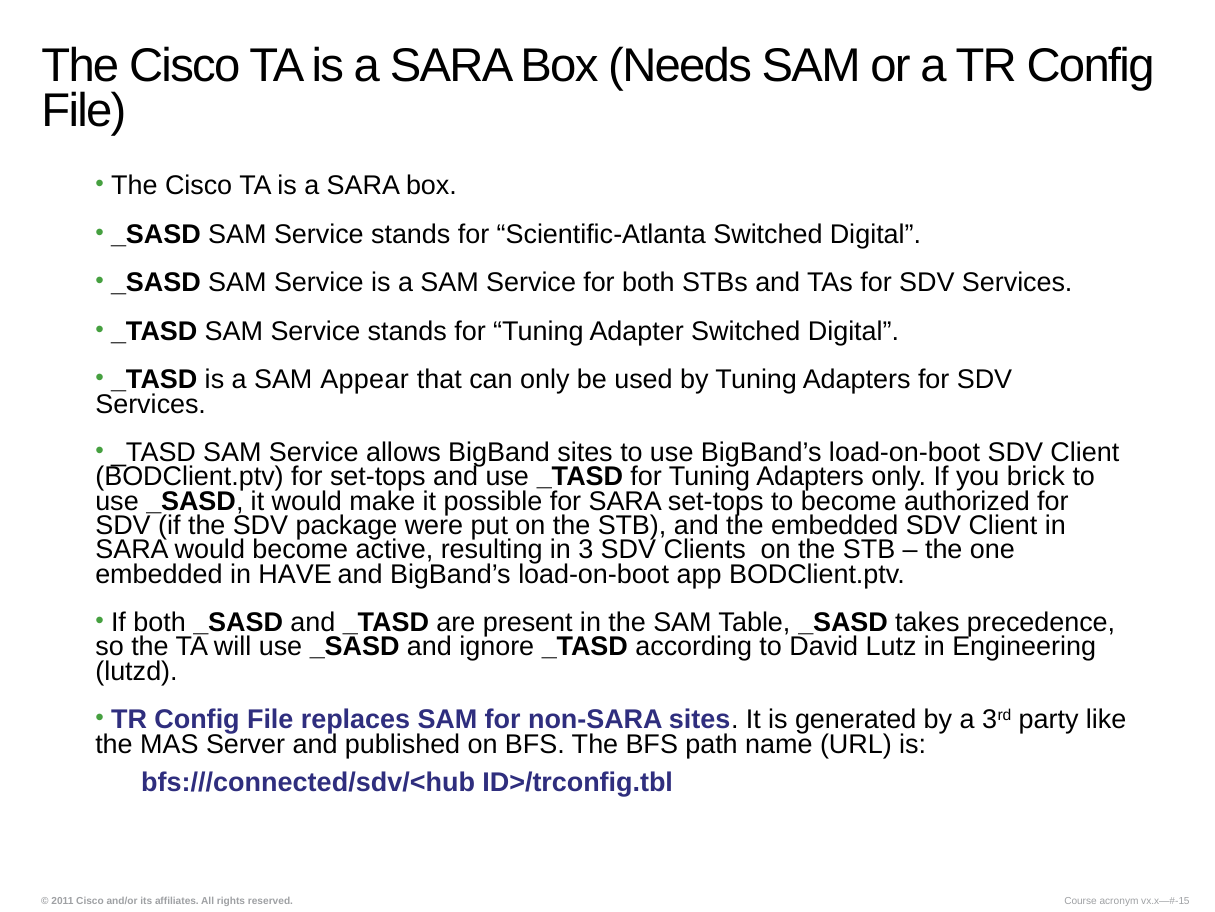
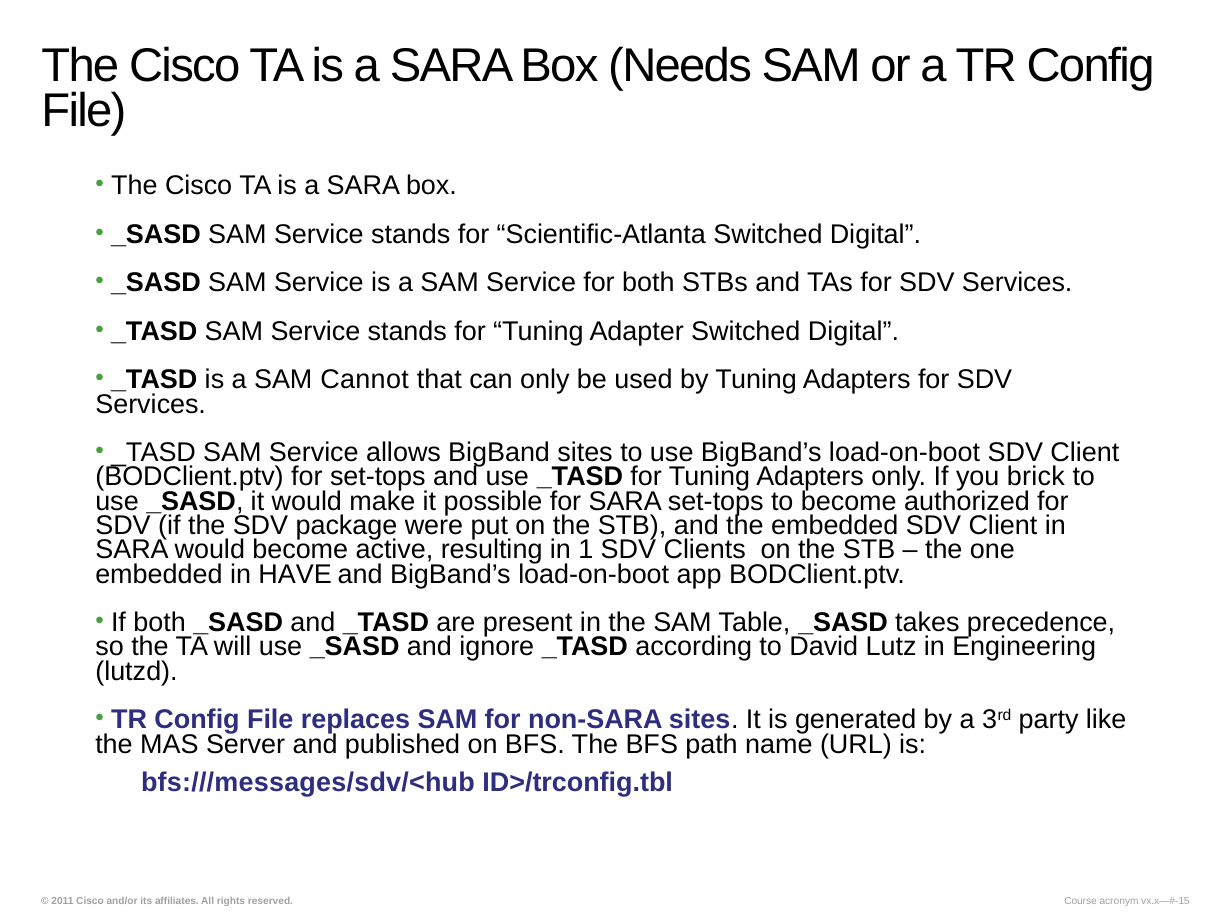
Appear: Appear -> Cannot
3: 3 -> 1
bfs:///connected/sdv/<hub: bfs:///connected/sdv/<hub -> bfs:///messages/sdv/<hub
